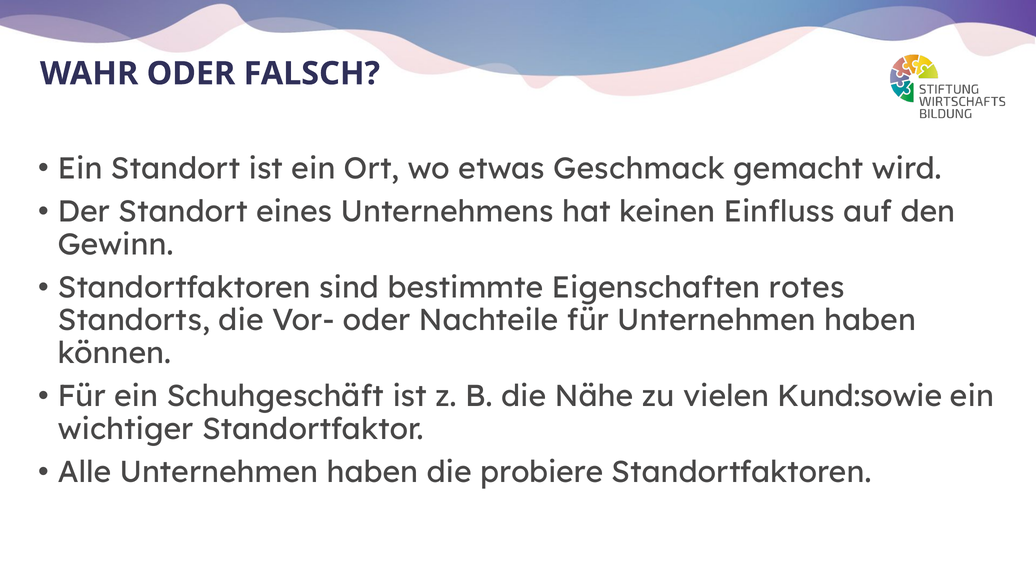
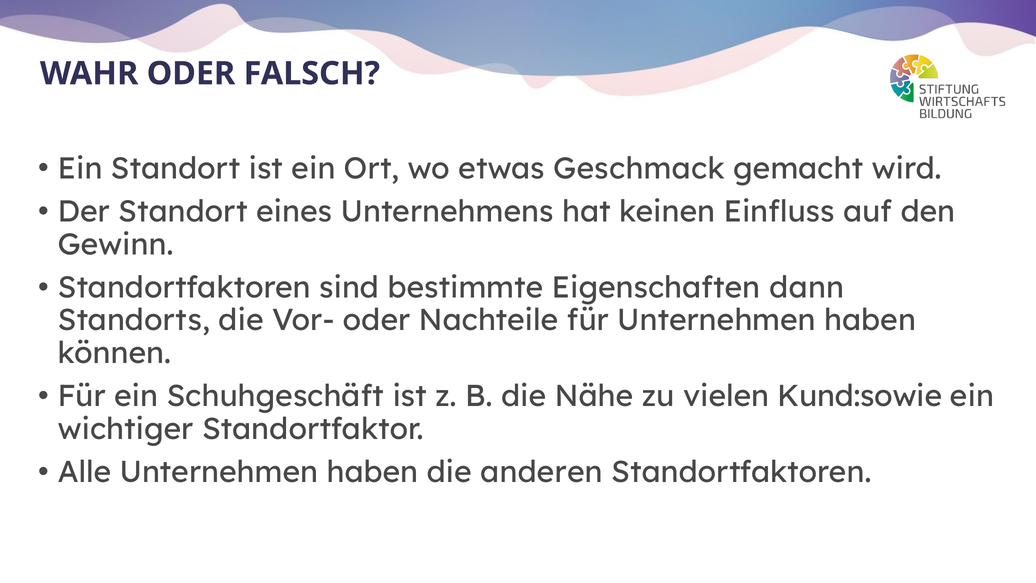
rotes: rotes -> dann
probiere: probiere -> anderen
